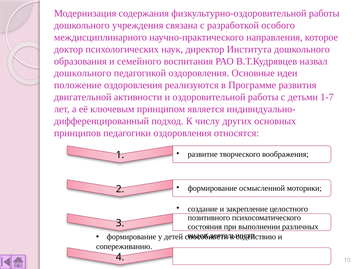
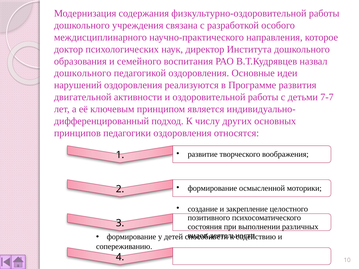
положение: положение -> нарушений
1-7: 1-7 -> 7-7
